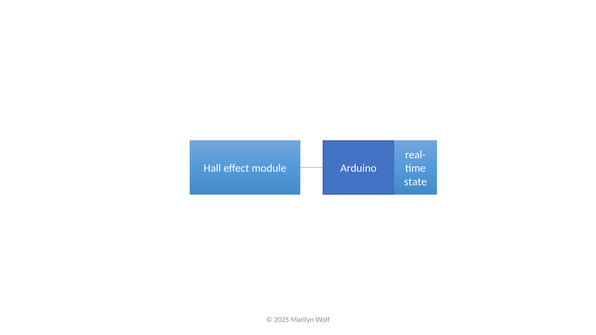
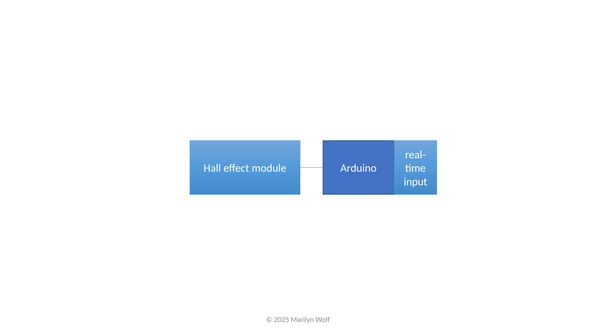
state: state -> input
